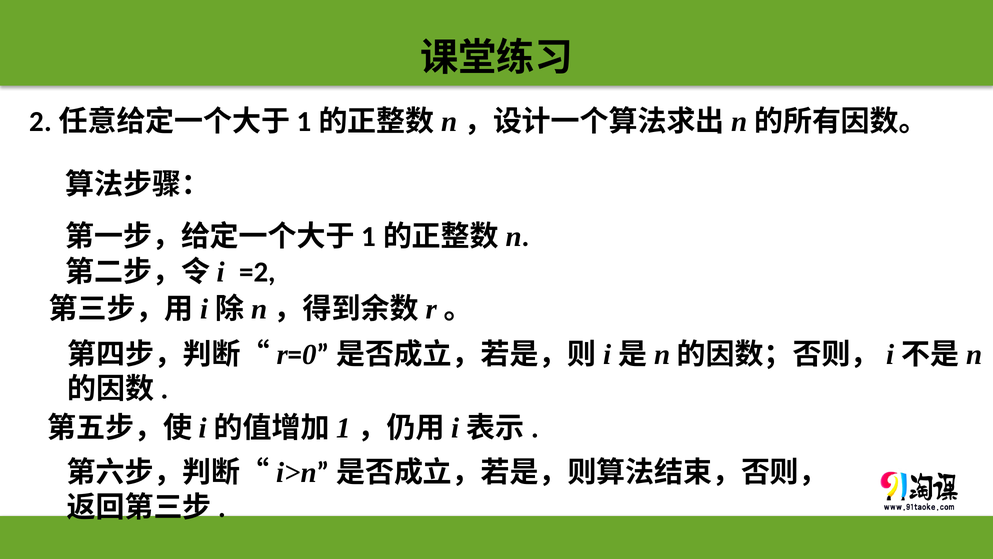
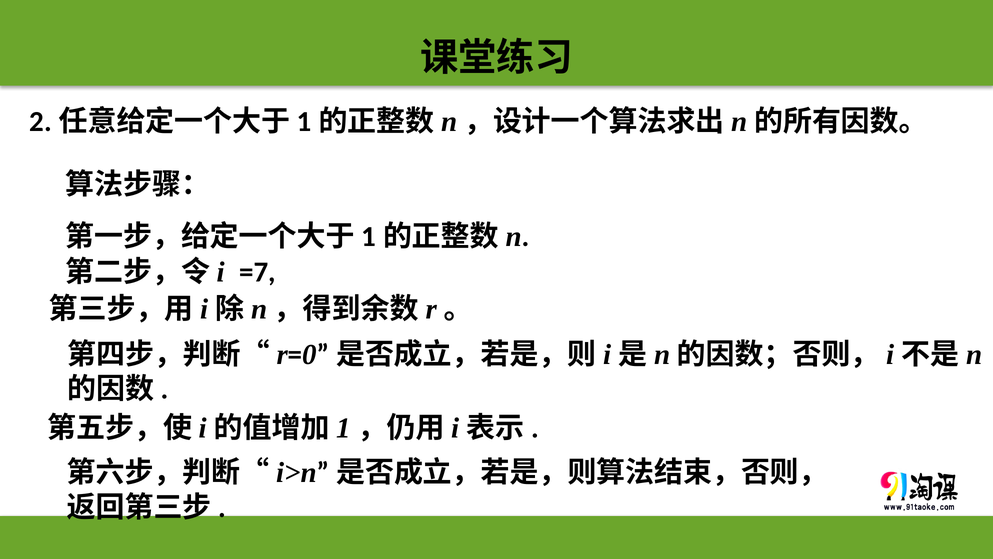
=2: =2 -> =7
